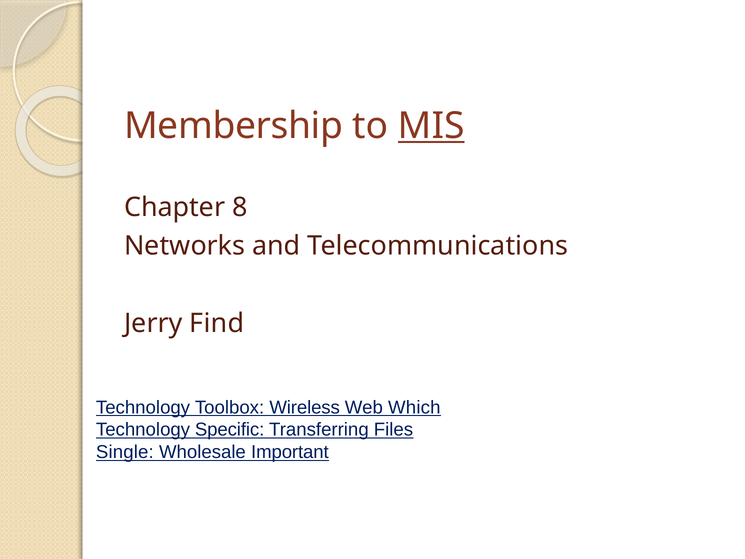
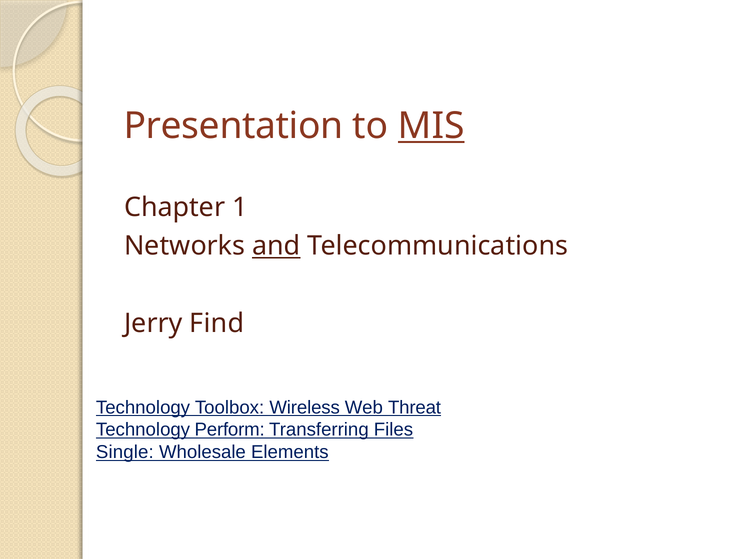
Membership: Membership -> Presentation
8: 8 -> 1
and underline: none -> present
Which: Which -> Threat
Specific: Specific -> Perform
Important: Important -> Elements
